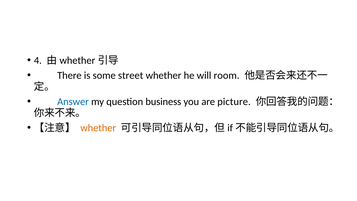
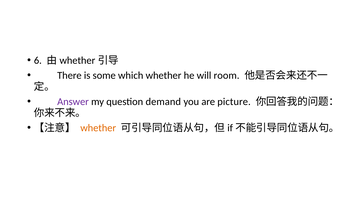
4: 4 -> 6
street: street -> which
Answer colour: blue -> purple
business: business -> demand
